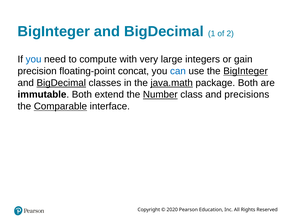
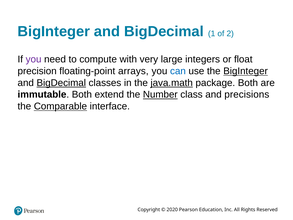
you at (34, 59) colour: blue -> purple
gain: gain -> float
concat: concat -> arrays
